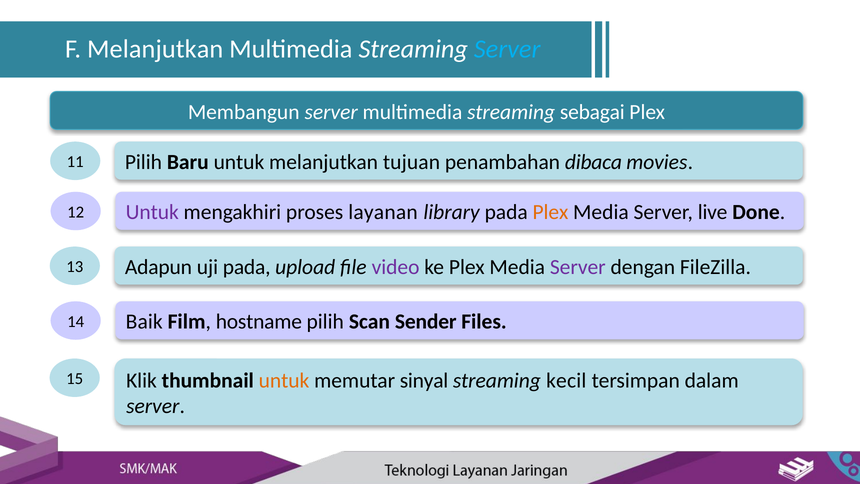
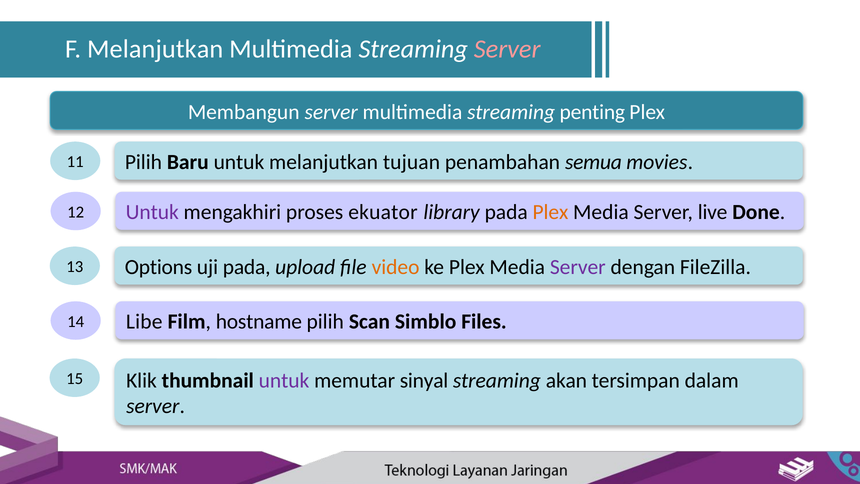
Server at (507, 49) colour: light blue -> pink
sebagai: sebagai -> penting
dibaca: dibaca -> semua
layanan: layanan -> ekuator
Adapun: Adapun -> Options
video colour: purple -> orange
Baik: Baik -> Libe
Sender: Sender -> Simblo
untuk at (284, 380) colour: orange -> purple
kecil: kecil -> akan
